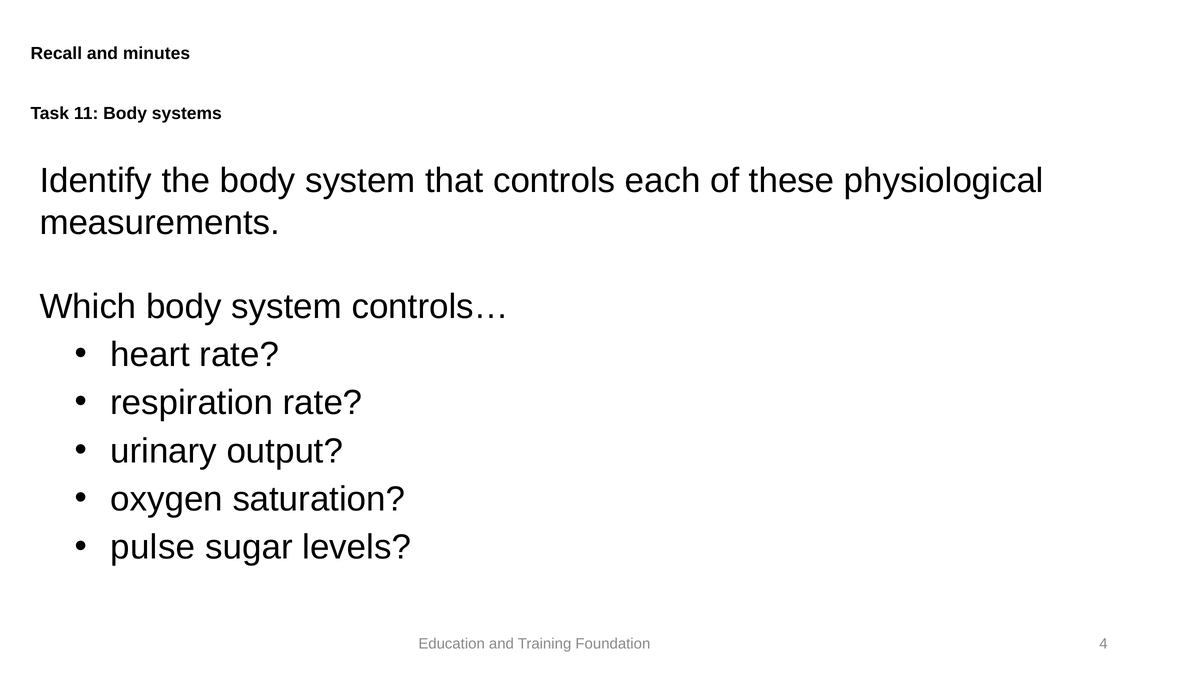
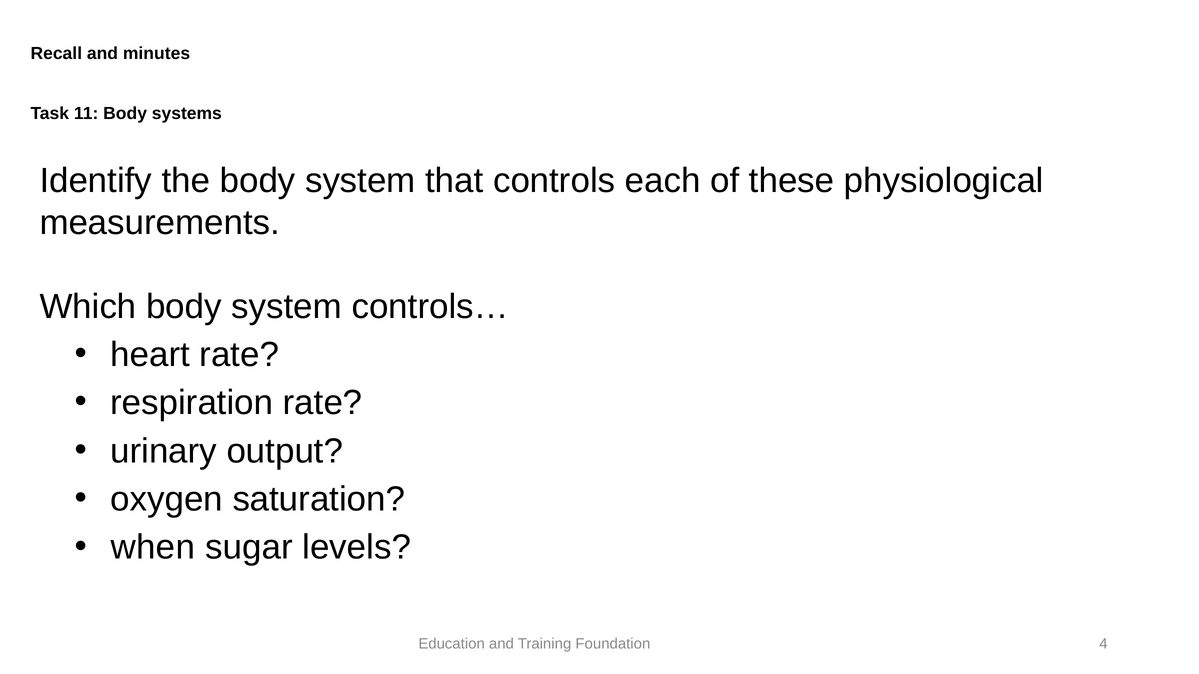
pulse: pulse -> when
